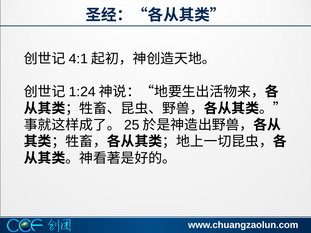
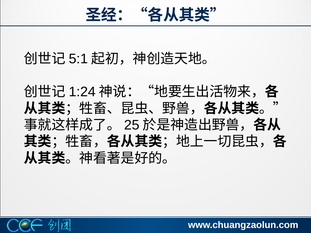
4:1: 4:1 -> 5:1
